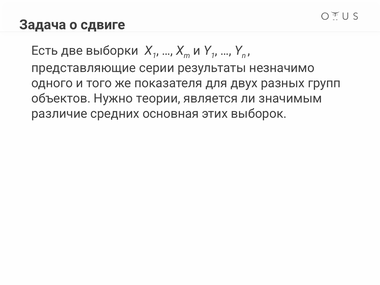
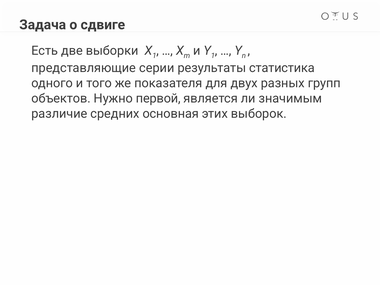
незначимо: незначимо -> статистика
теории: теории -> первой
